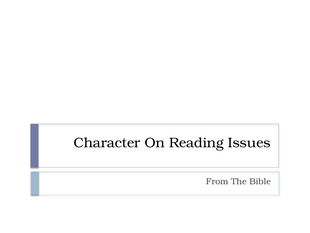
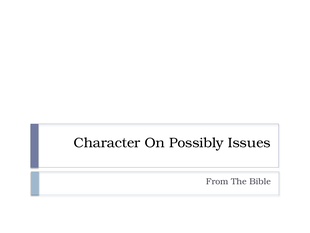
Reading: Reading -> Possibly
